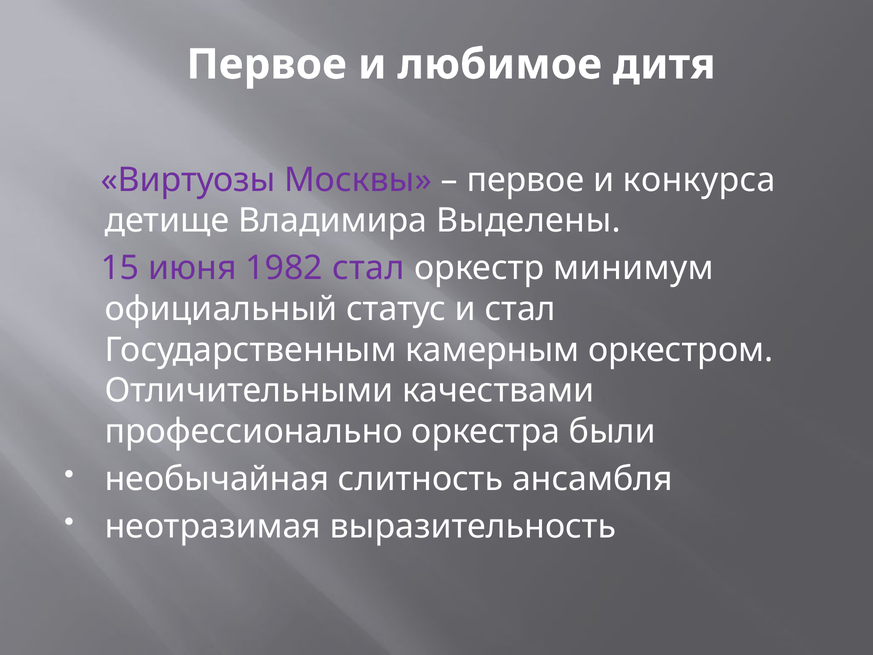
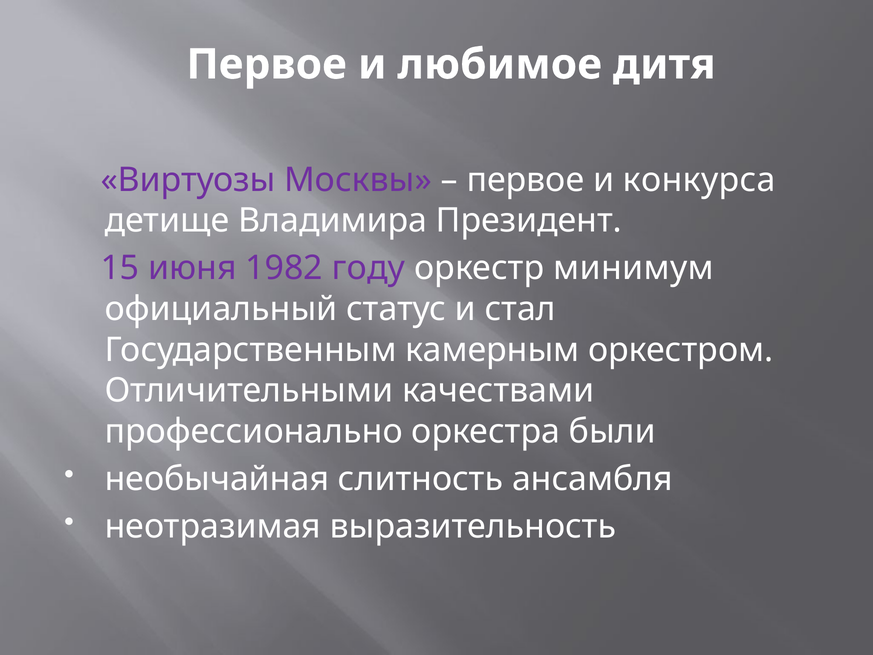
Выделены: Выделены -> Президент
1982 стал: стал -> году
